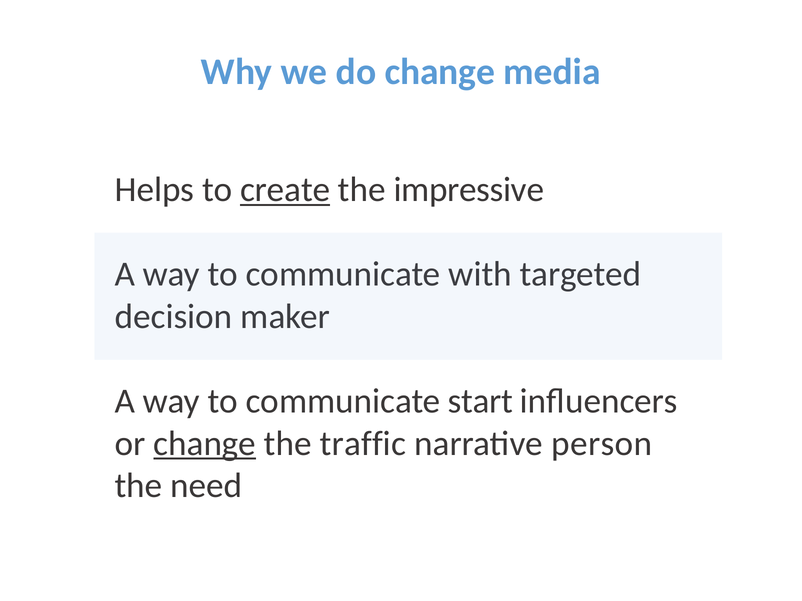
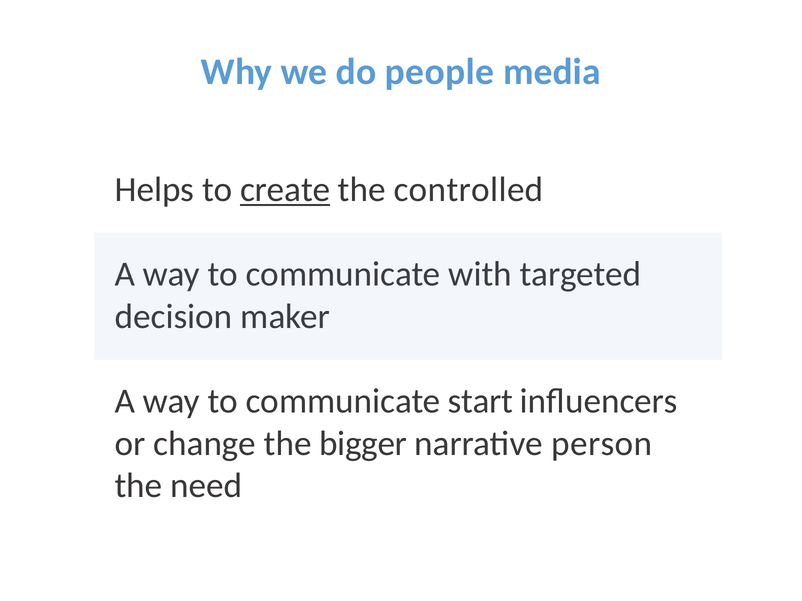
do change: change -> people
impressive: impressive -> controlled
change at (205, 444) underline: present -> none
traffic: traffic -> bigger
